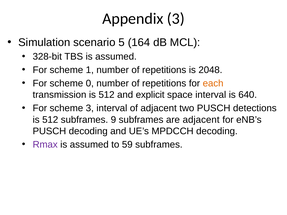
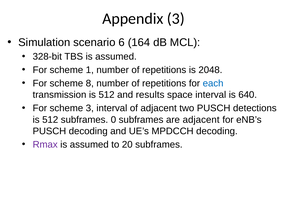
5: 5 -> 6
0: 0 -> 8
each colour: orange -> blue
explicit: explicit -> results
9: 9 -> 0
59: 59 -> 20
